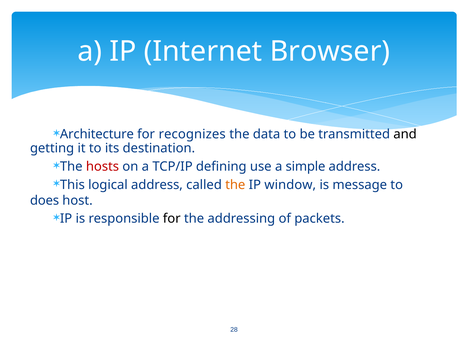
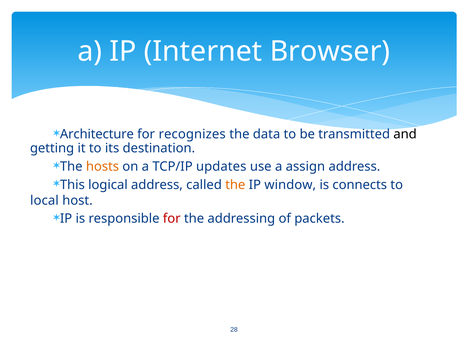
hosts colour: red -> orange
defining: defining -> updates
simple: simple -> assign
message: message -> connects
does: does -> local
for at (172, 219) colour: black -> red
